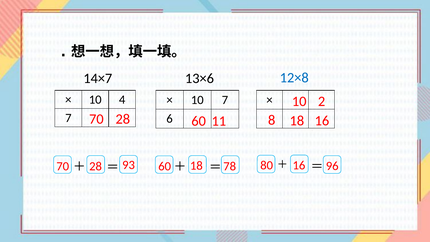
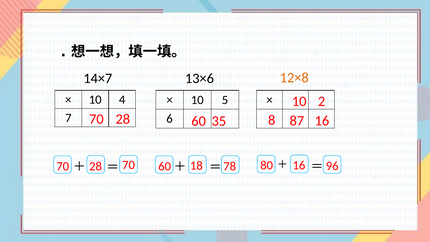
12×8 colour: blue -> orange
10 7: 7 -> 5
8 18: 18 -> 87
11: 11 -> 35
93 at (129, 165): 93 -> 70
